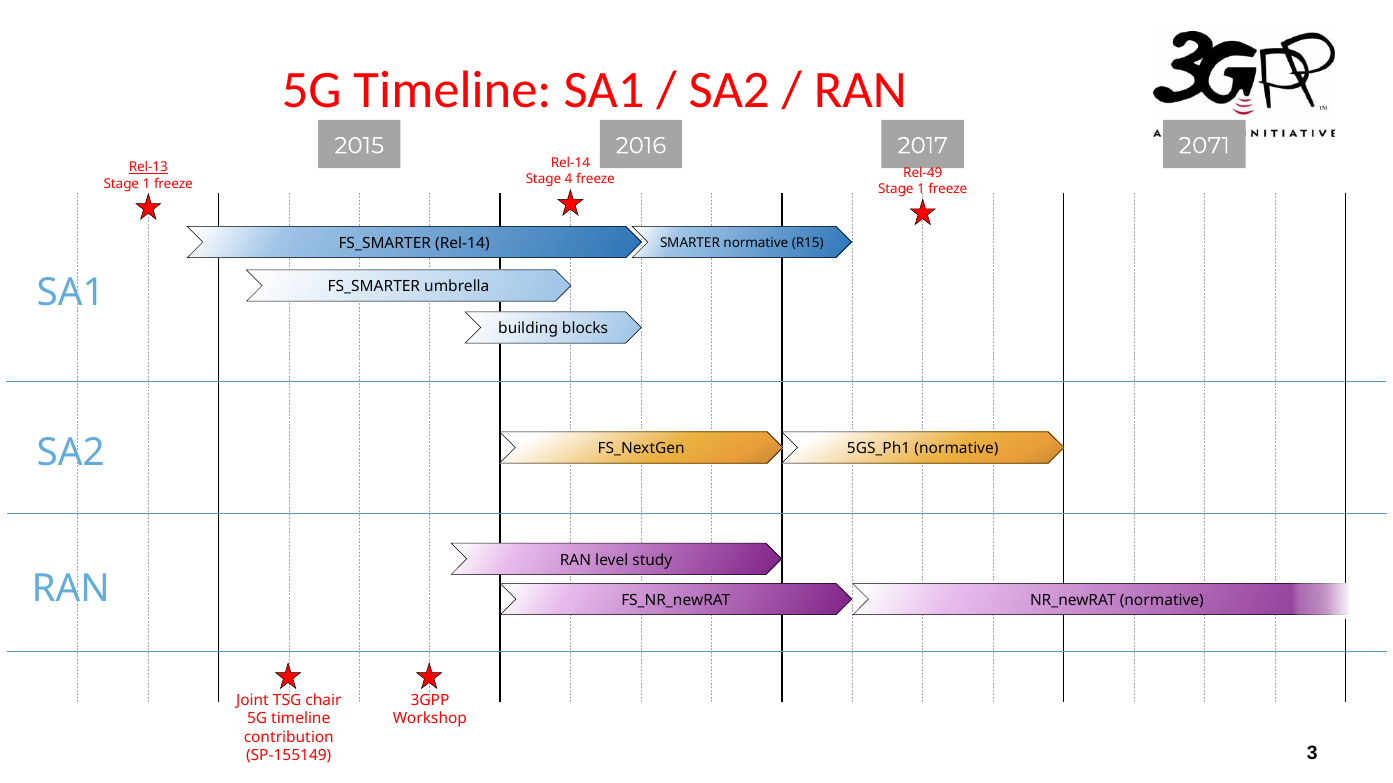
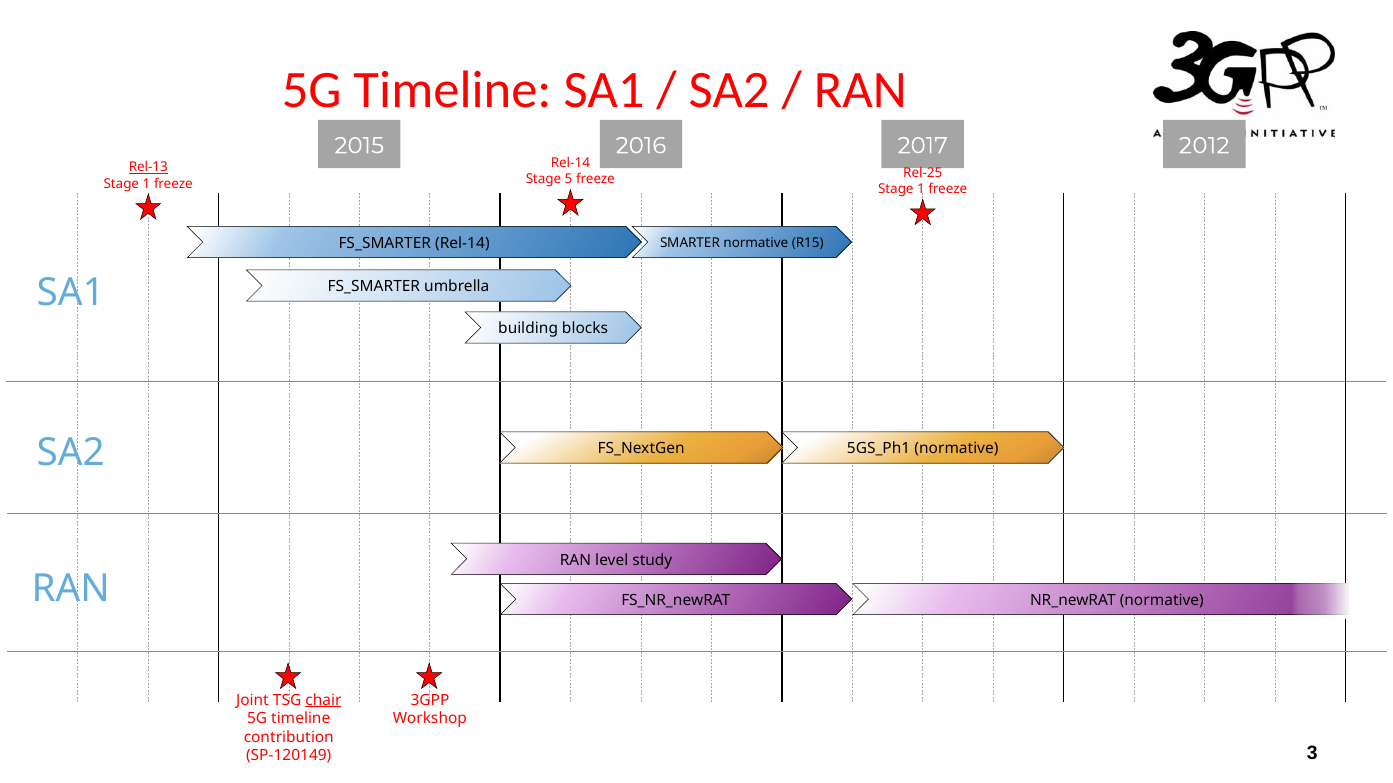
2071 at (1204, 146): 2071 -> 2012
Rel-49: Rel-49 -> Rel-25
4: 4 -> 5
chair underline: none -> present
SP-155149: SP-155149 -> SP-120149
